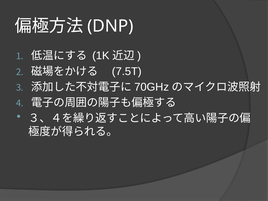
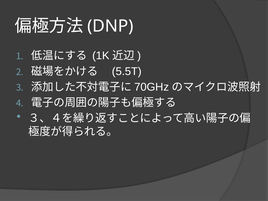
7.5T: 7.5T -> 5.5T
